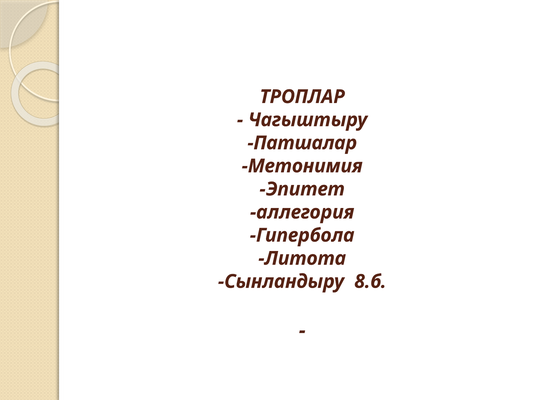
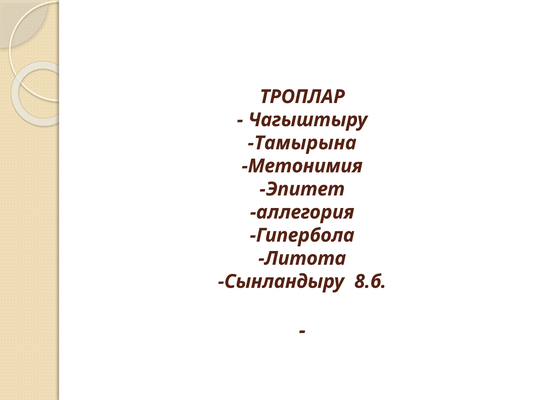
Патшалар: Патшалар -> Тамырына
